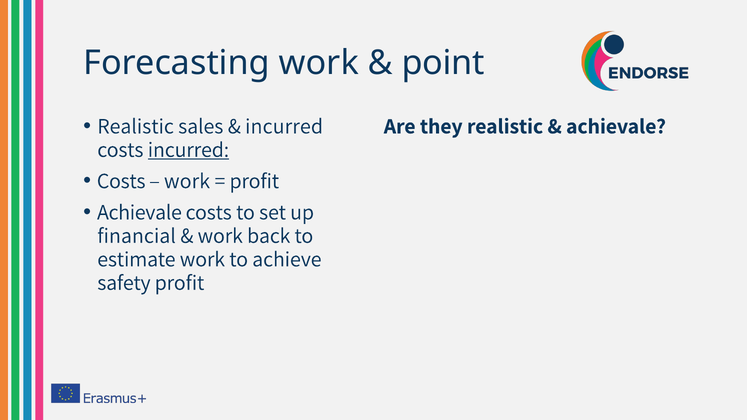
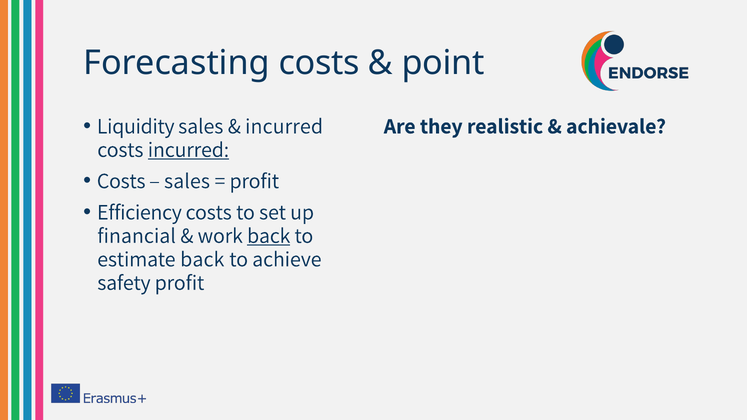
Forecasting work: work -> costs
Realistic at (136, 126): Realistic -> Liquidity
work at (187, 181): work -> sales
Achievale at (139, 212): Achievale -> Efficiency
back at (269, 236) underline: none -> present
estimate work: work -> back
